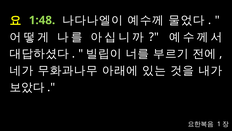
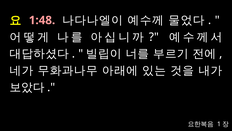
1:48 colour: light green -> pink
